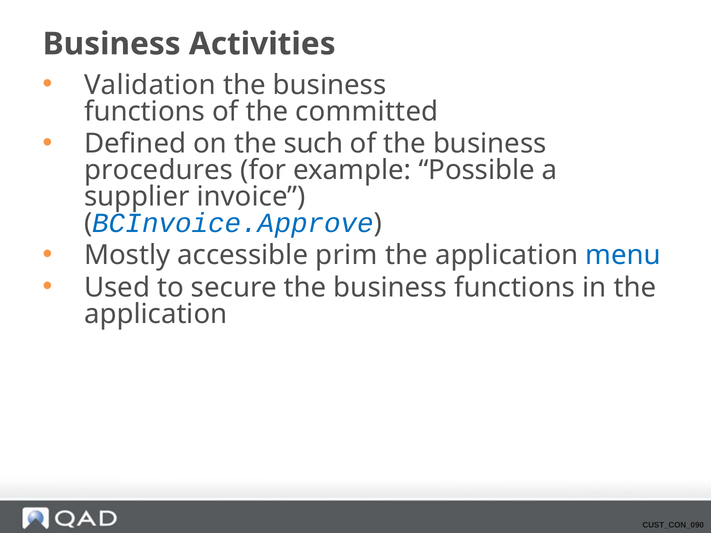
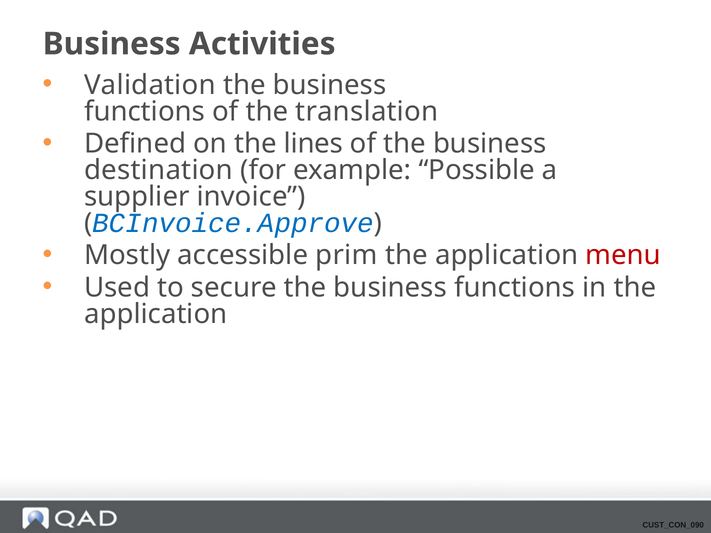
committed: committed -> translation
such: such -> lines
procedures: procedures -> destination
menu colour: blue -> red
